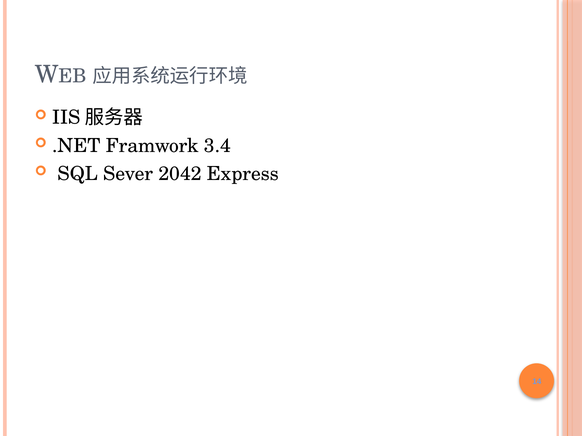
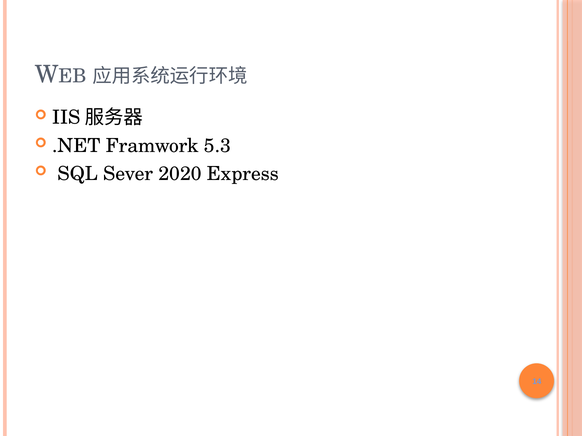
3.4: 3.4 -> 5.3
2042: 2042 -> 2020
